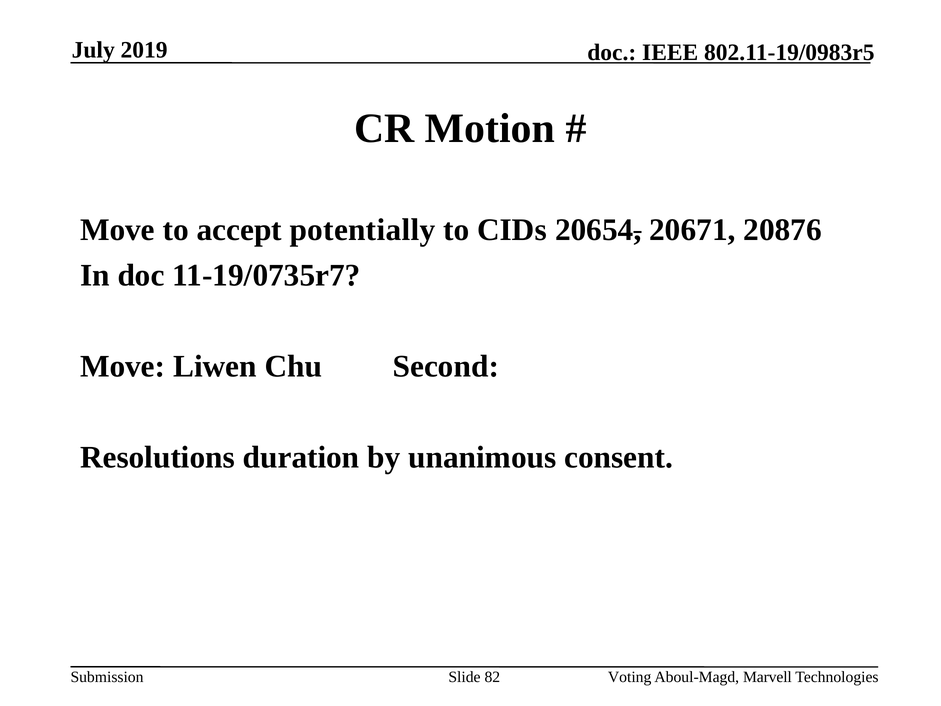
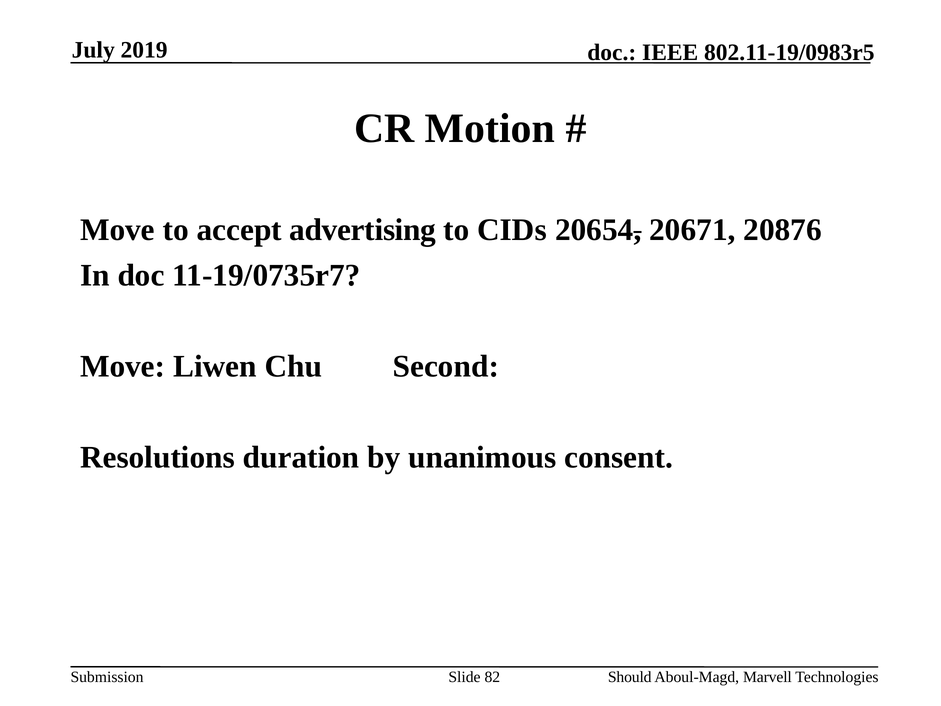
potentially: potentially -> advertising
Voting: Voting -> Should
